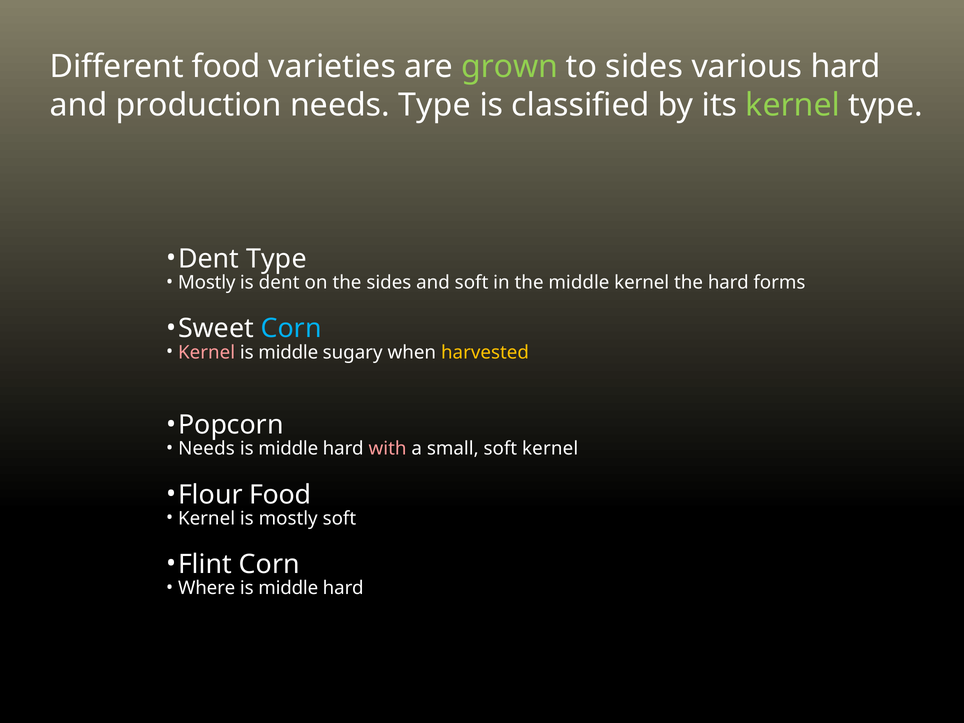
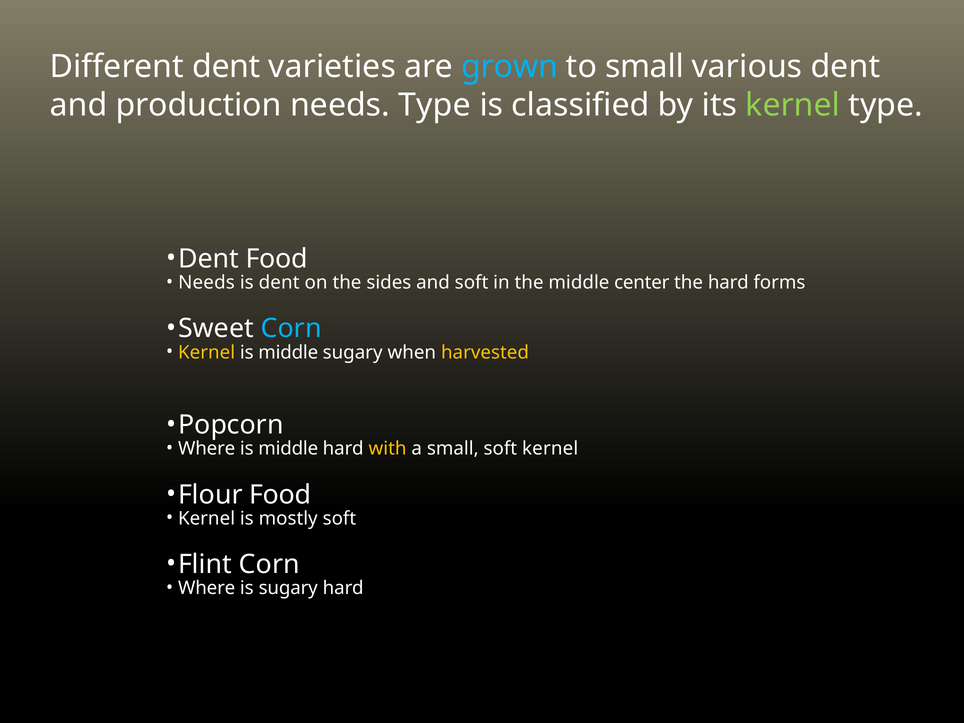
Different food: food -> dent
grown colour: light green -> light blue
to sides: sides -> small
various hard: hard -> dent
Dent Type: Type -> Food
Mostly at (207, 283): Mostly -> Needs
middle kernel: kernel -> center
Kernel at (207, 352) colour: pink -> yellow
Needs at (206, 449): Needs -> Where
with colour: pink -> yellow
middle at (288, 588): middle -> sugary
